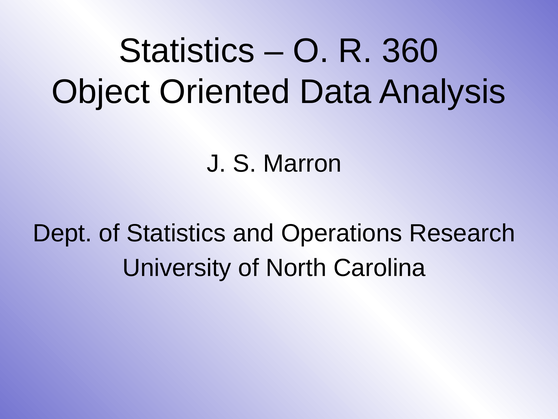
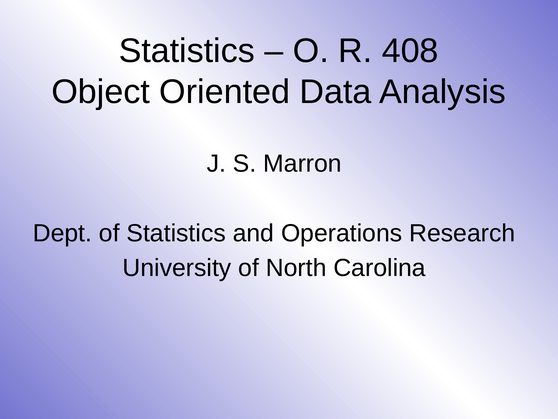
360: 360 -> 408
